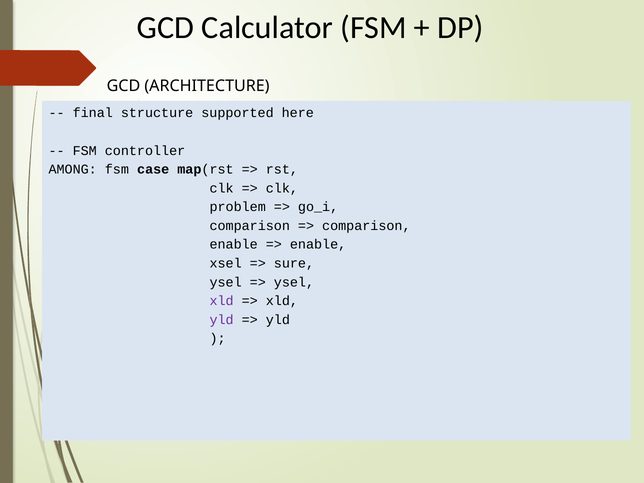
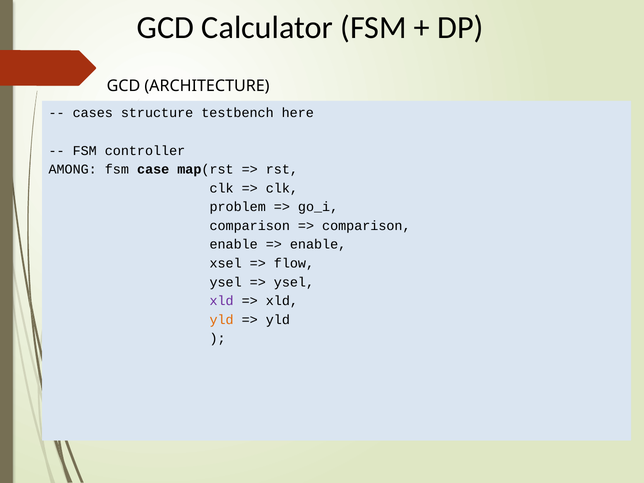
final: final -> cases
supported: supported -> testbench
sure: sure -> flow
yld at (222, 320) colour: purple -> orange
